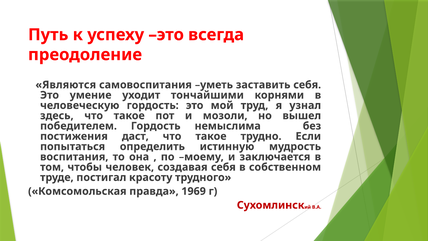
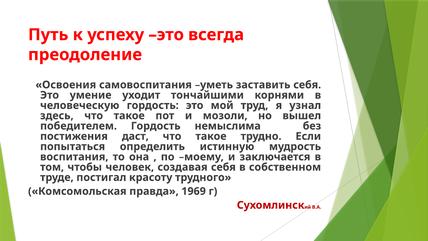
Являются: Являются -> Освоения
